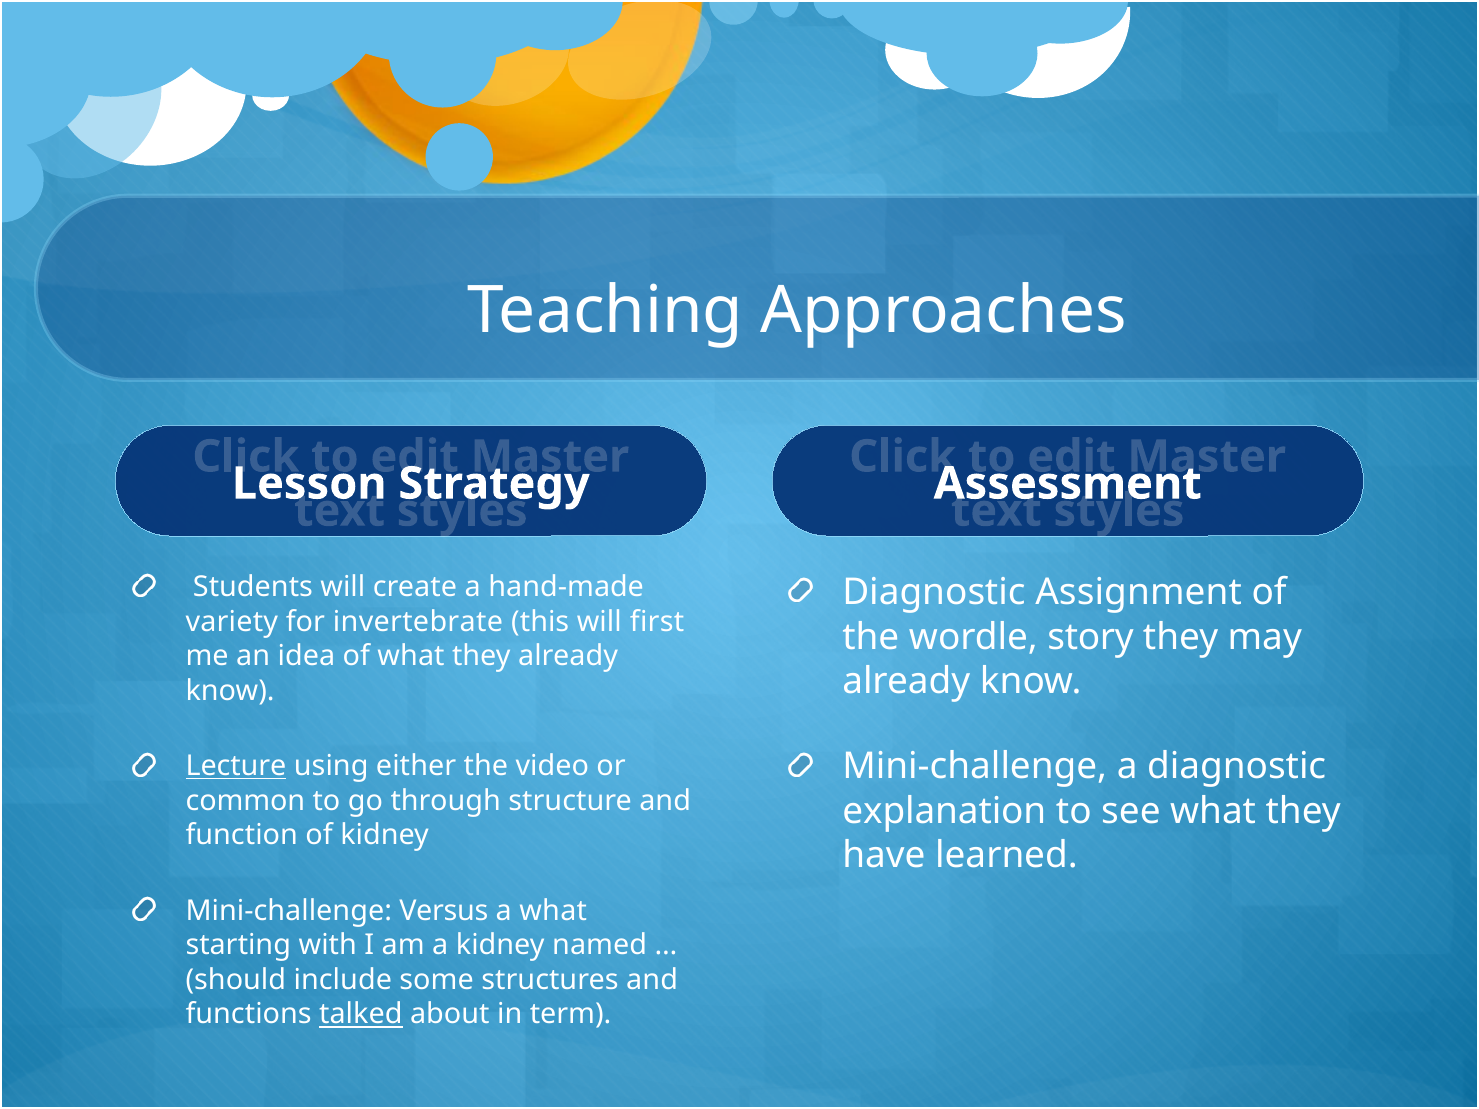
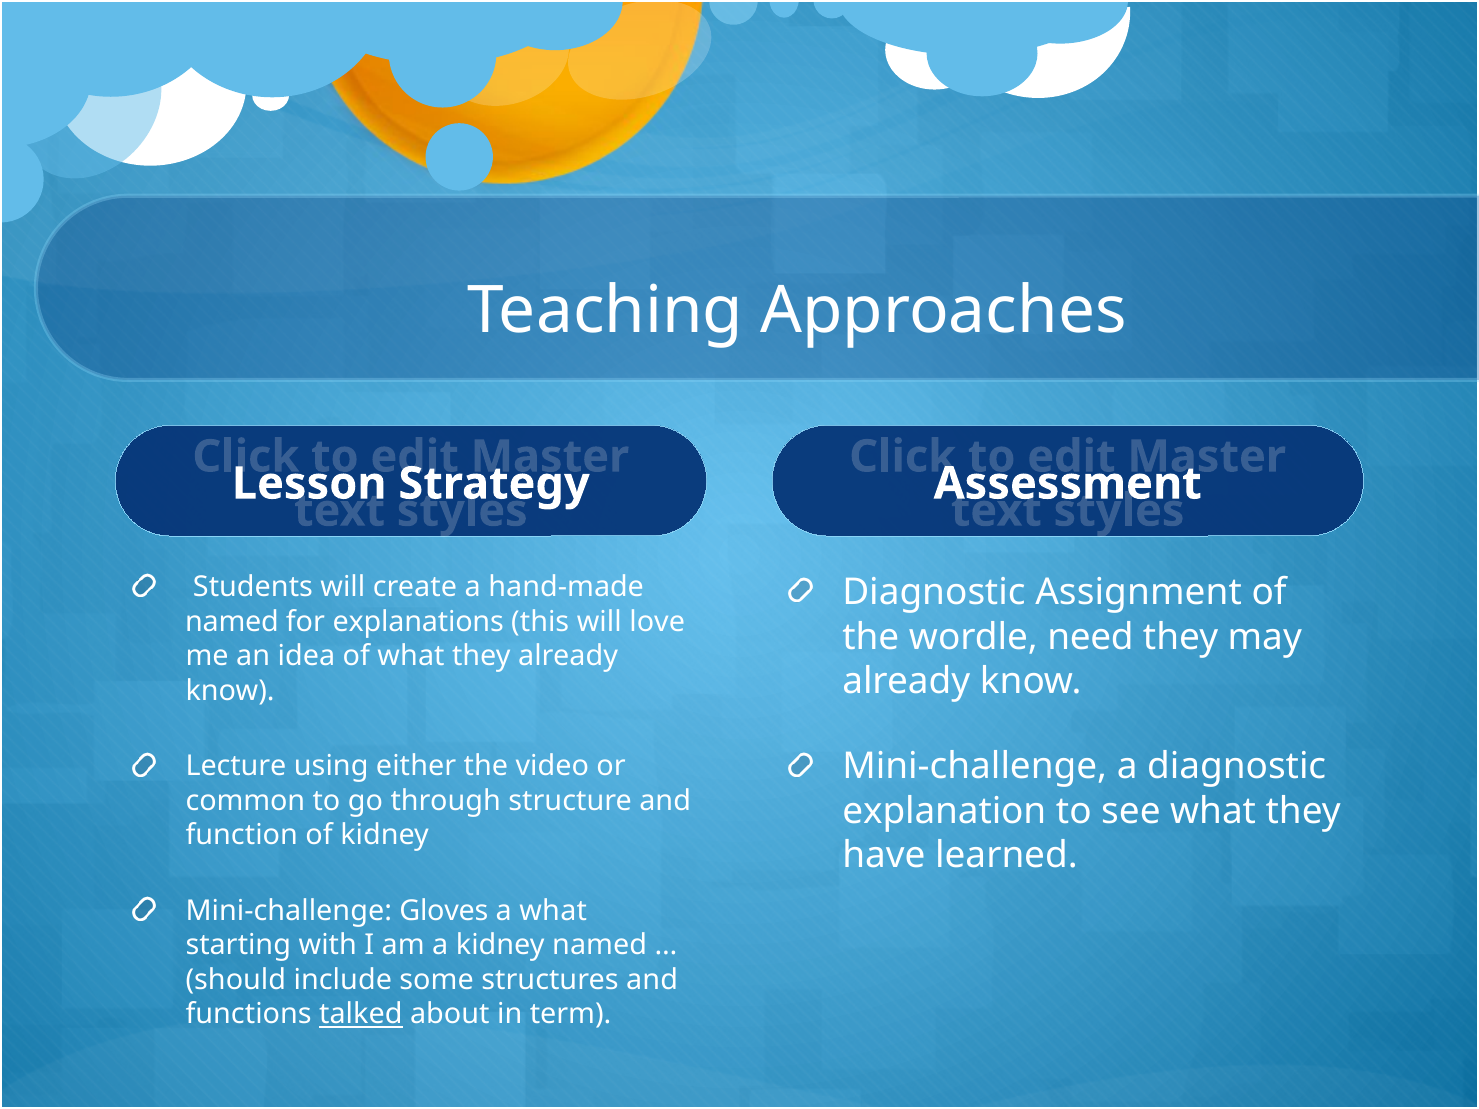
variety at (232, 622): variety -> named
invertebrate: invertebrate -> explanations
first: first -> love
story: story -> need
Lecture underline: present -> none
Versus: Versus -> Gloves
